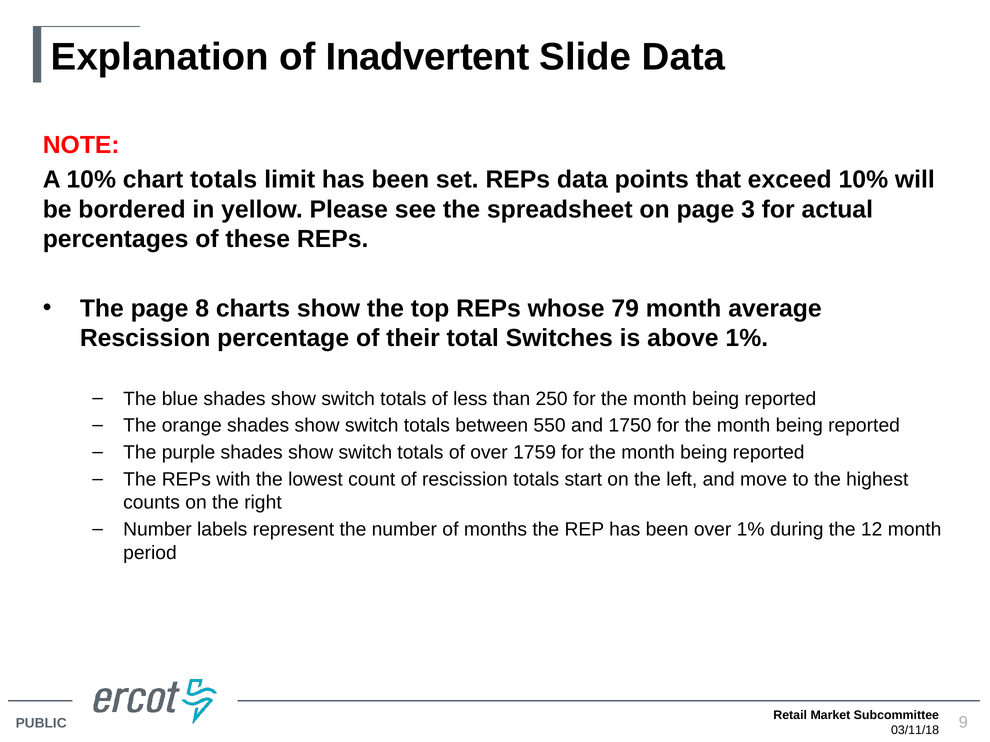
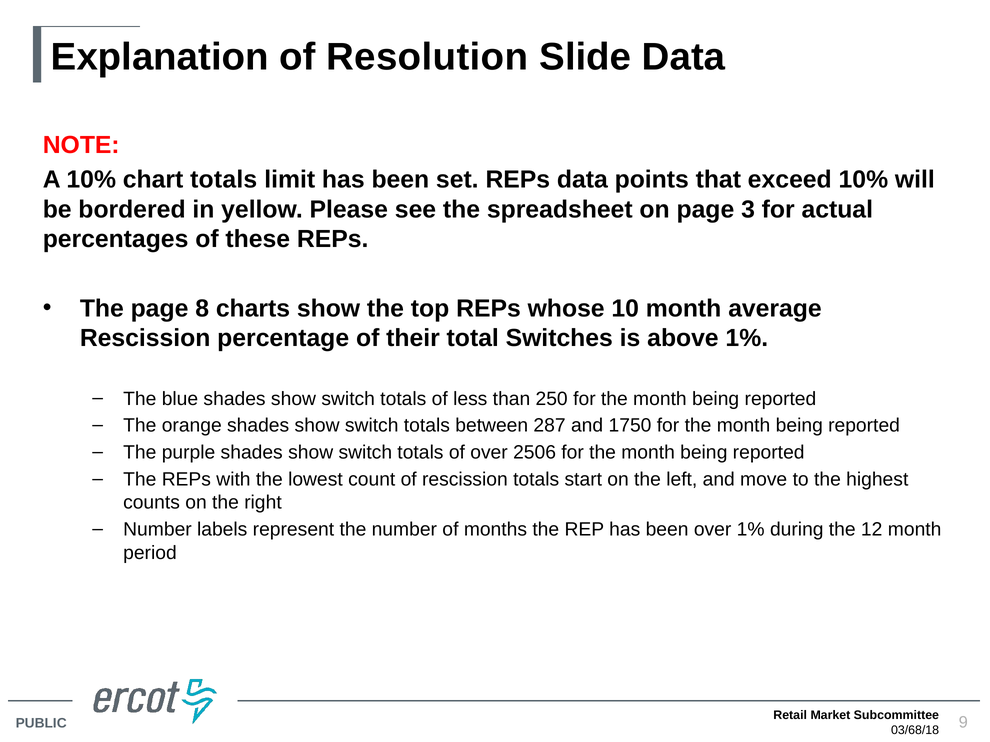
Inadvertent: Inadvertent -> Resolution
79: 79 -> 10
550: 550 -> 287
1759: 1759 -> 2506
03/11/18: 03/11/18 -> 03/68/18
